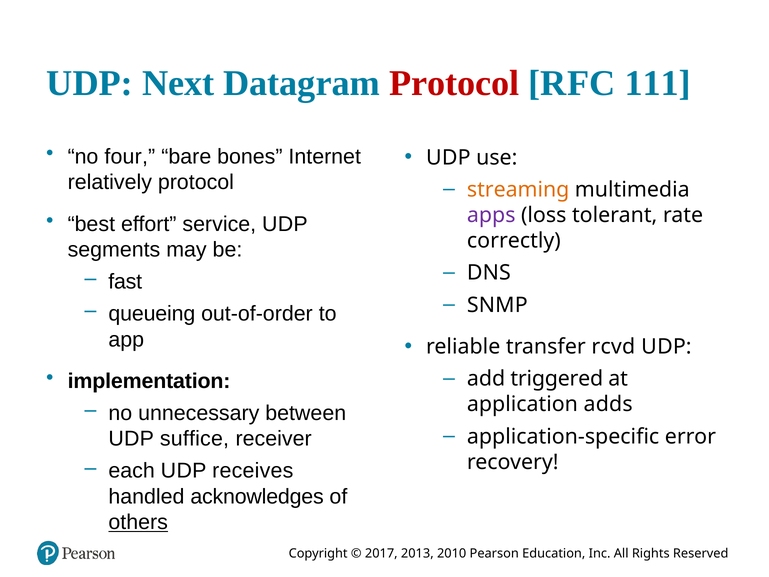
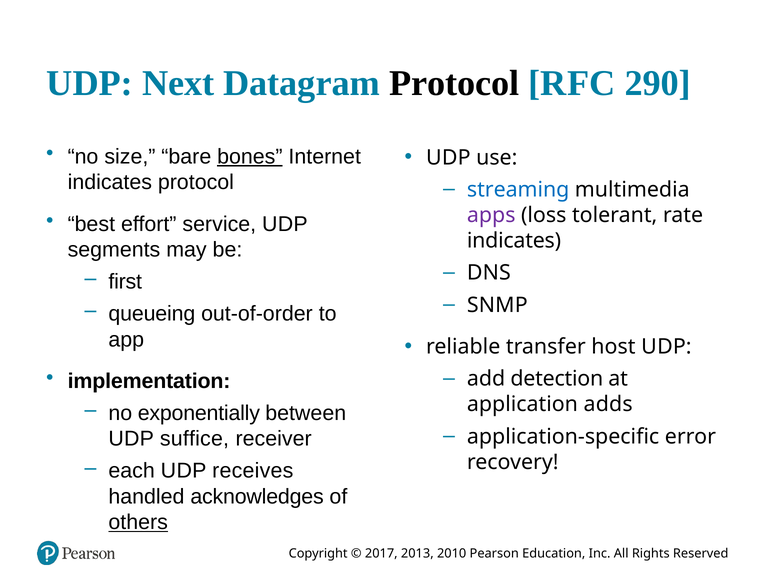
Protocol at (454, 83) colour: red -> black
111: 111 -> 290
four: four -> size
bones underline: none -> present
relatively at (110, 182): relatively -> indicates
streaming colour: orange -> blue
correctly at (514, 241): correctly -> indicates
fast: fast -> first
rcvd: rcvd -> host
triggered: triggered -> detection
unnecessary: unnecessary -> exponentially
